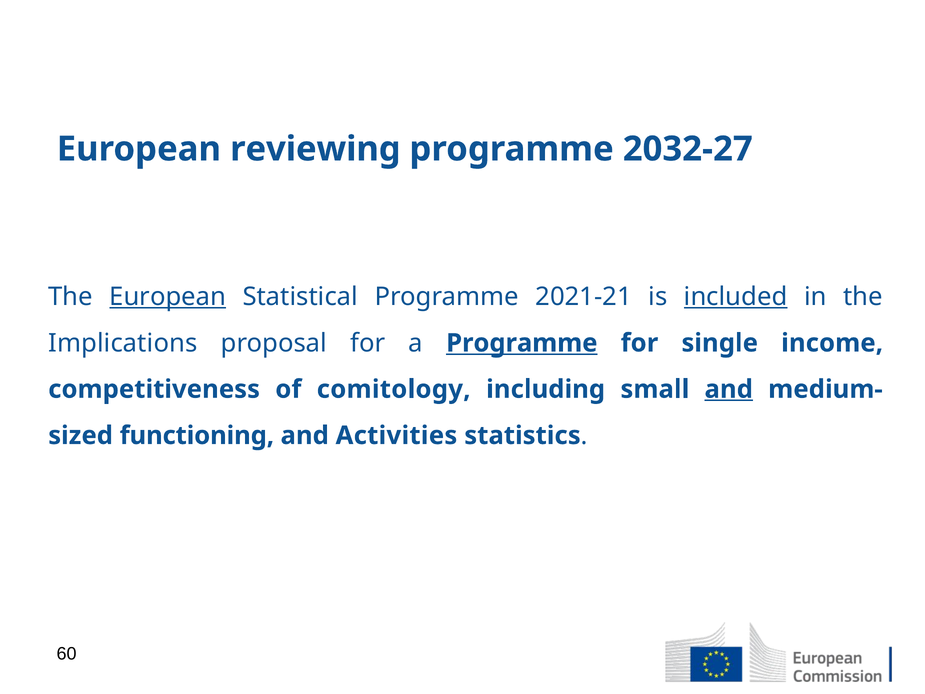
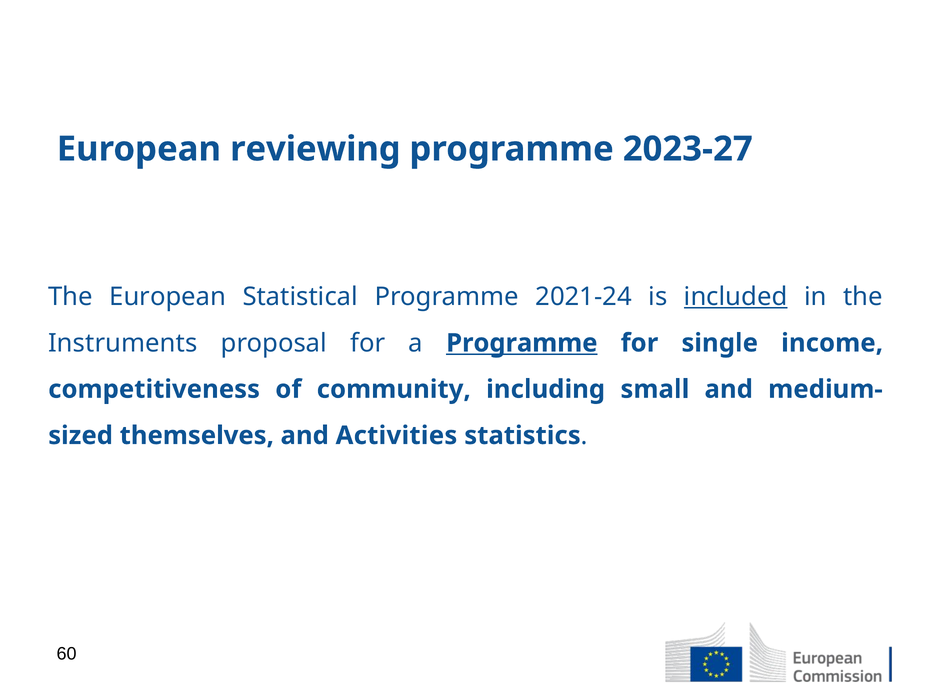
2032-27: 2032-27 -> 2023-27
European at (168, 297) underline: present -> none
2021-21: 2021-21 -> 2021-24
Implications: Implications -> Instruments
comitology: comitology -> community
and at (729, 389) underline: present -> none
functioning: functioning -> themselves
